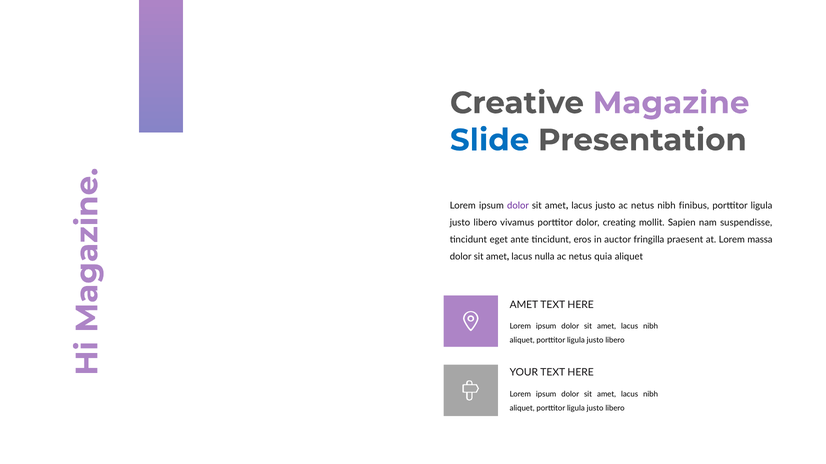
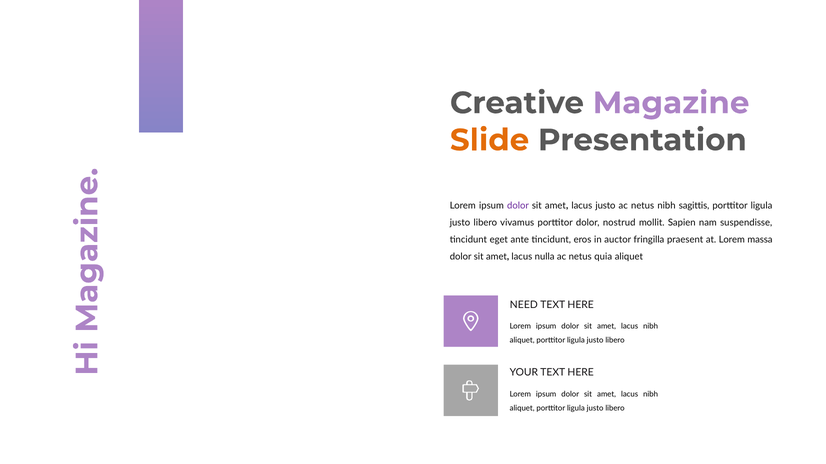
Slide colour: blue -> orange
finibus: finibus -> sagittis
creating: creating -> nostrud
AMET at (524, 305): AMET -> NEED
